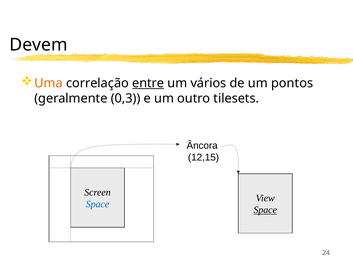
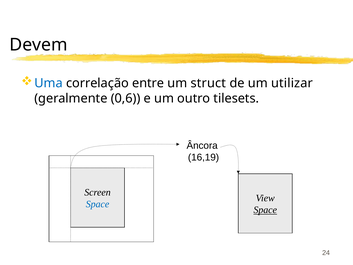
Uma colour: orange -> blue
entre underline: present -> none
vários: vários -> struct
pontos: pontos -> utilizar
0,3: 0,3 -> 0,6
12,15: 12,15 -> 16,19
